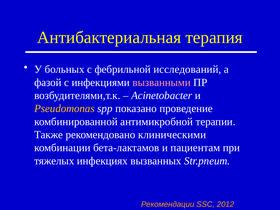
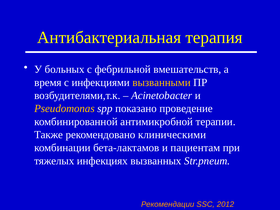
исследований: исследований -> вмешательств
фазой: фазой -> время
вызванными colour: pink -> yellow
